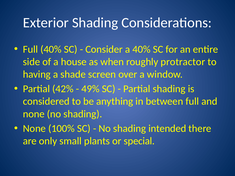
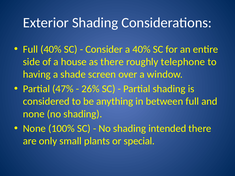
as when: when -> there
protractor: protractor -> telephone
42%: 42% -> 47%
49%: 49% -> 26%
